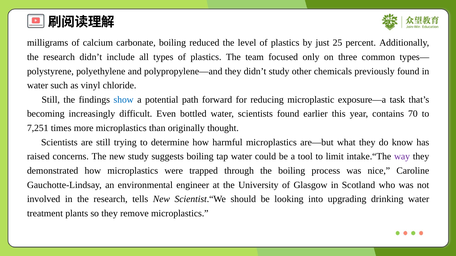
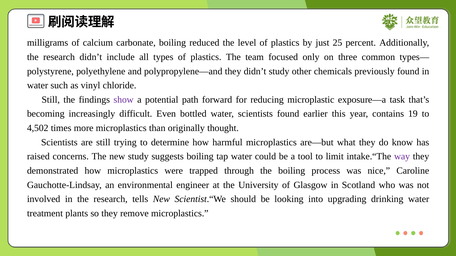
show colour: blue -> purple
70: 70 -> 19
7,251: 7,251 -> 4,502
